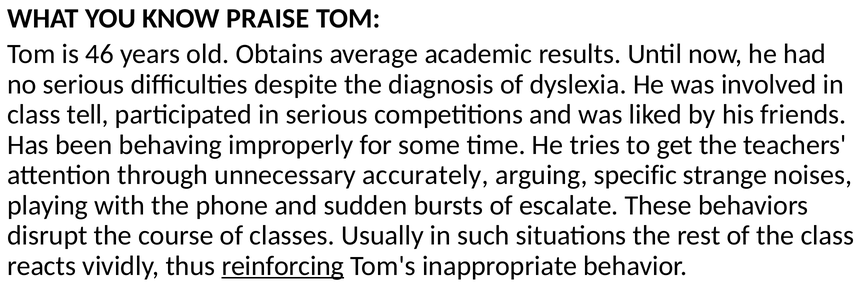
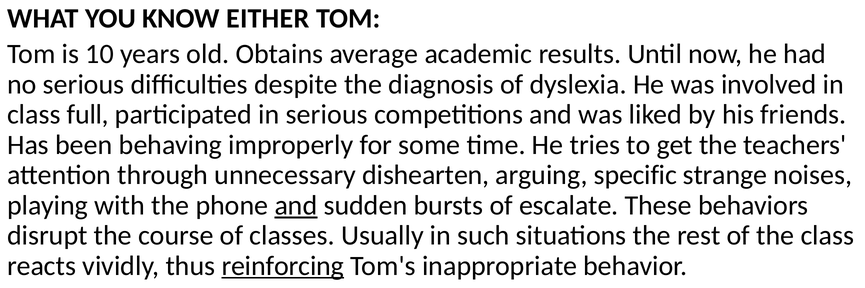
PRAISE: PRAISE -> EITHER
46: 46 -> 10
tell: tell -> full
accurately: accurately -> dishearten
and at (296, 206) underline: none -> present
